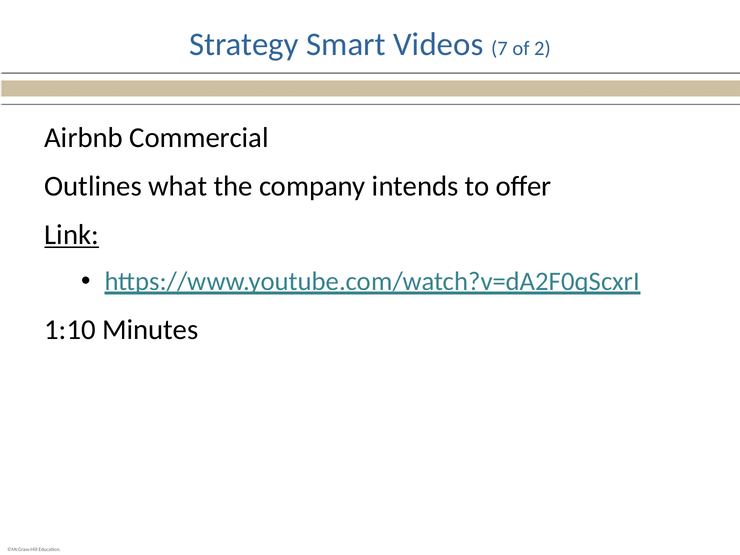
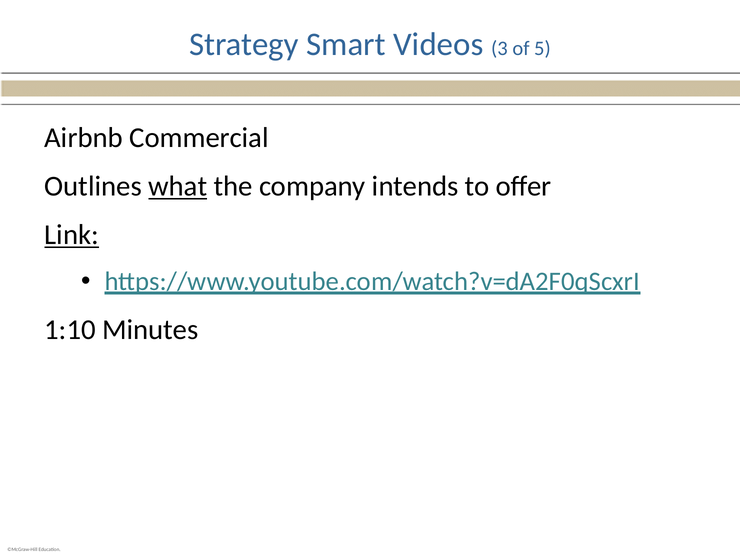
7: 7 -> 3
2: 2 -> 5
what underline: none -> present
